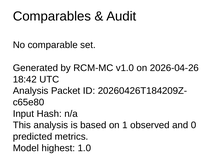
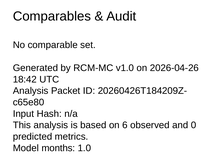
1: 1 -> 6
highest: highest -> months
